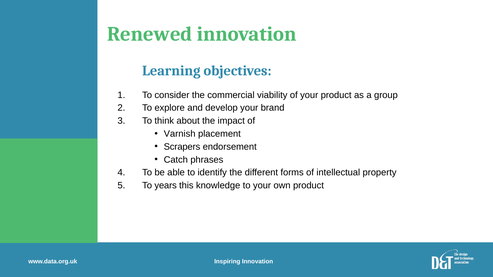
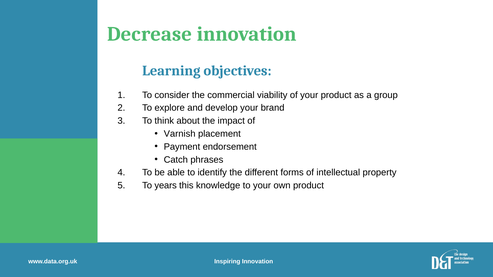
Renewed: Renewed -> Decrease
Scrapers: Scrapers -> Payment
